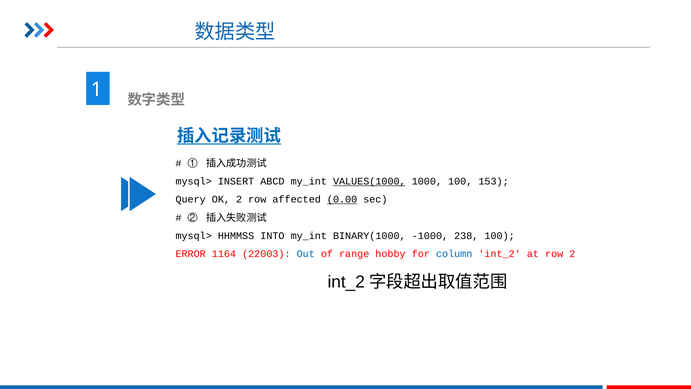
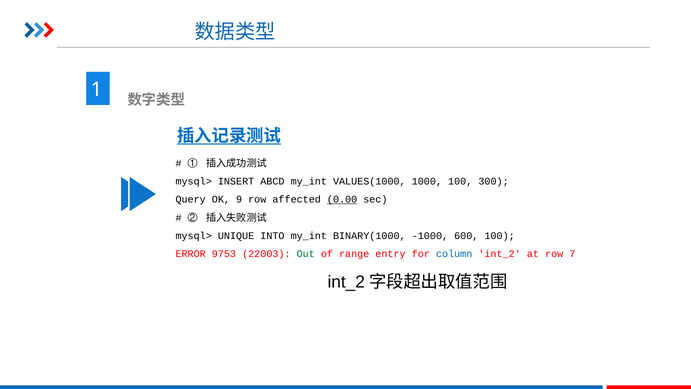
VALUES(1000 underline: present -> none
153: 153 -> 300
OK 2: 2 -> 9
HHMMSS: HHMMSS -> UNIQUE
238: 238 -> 600
1164: 1164 -> 9753
Out colour: blue -> green
hobby: hobby -> entry
row 2: 2 -> 7
